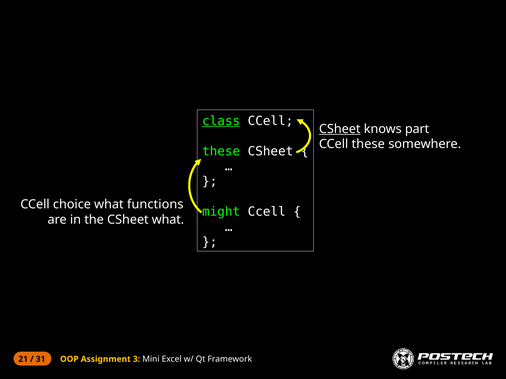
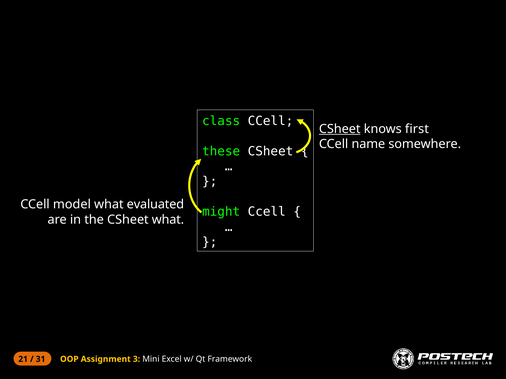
class underline: present -> none
part: part -> first
these at (368, 144): these -> name
choice: choice -> model
functions: functions -> evaluated
